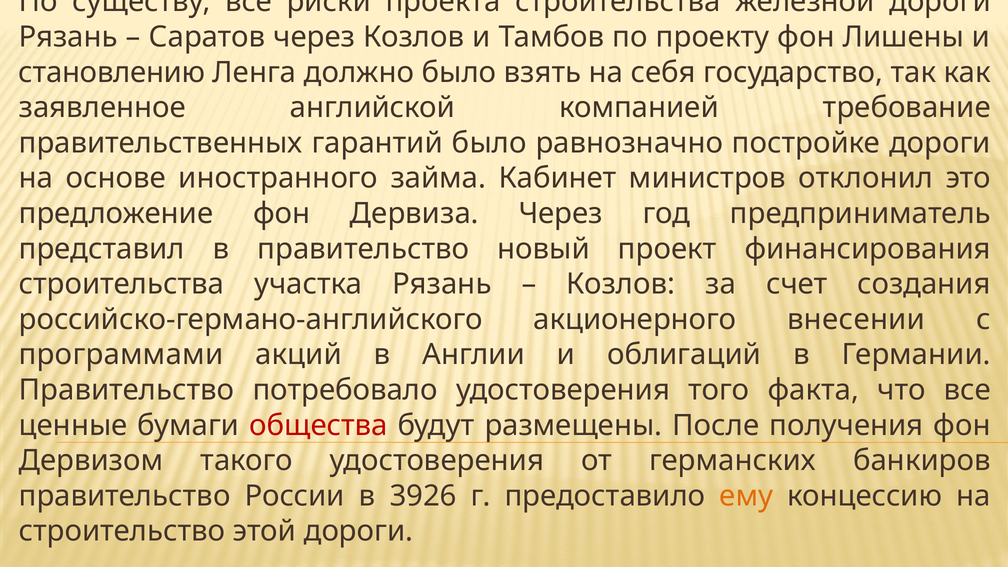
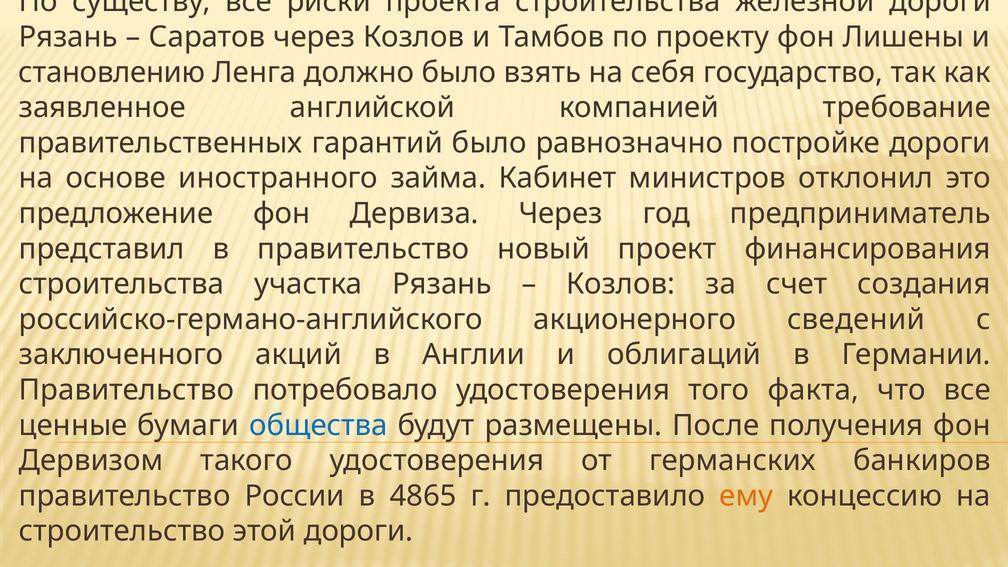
внесении: внесении -> сведений
программами: программами -> заключенного
общества colour: red -> blue
3926: 3926 -> 4865
